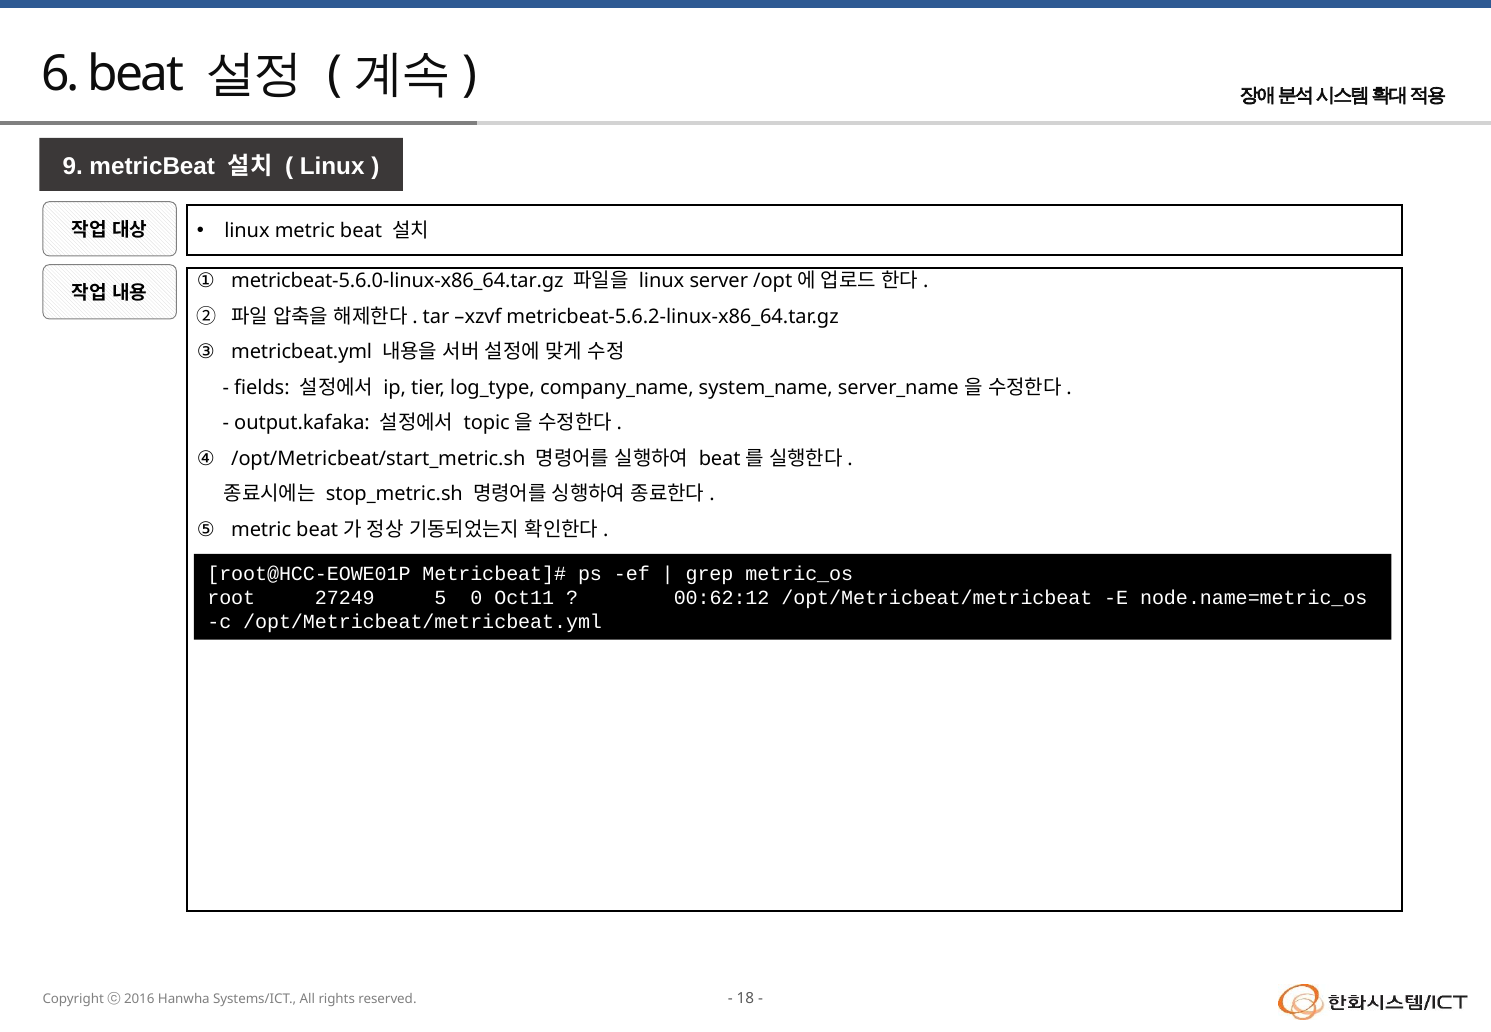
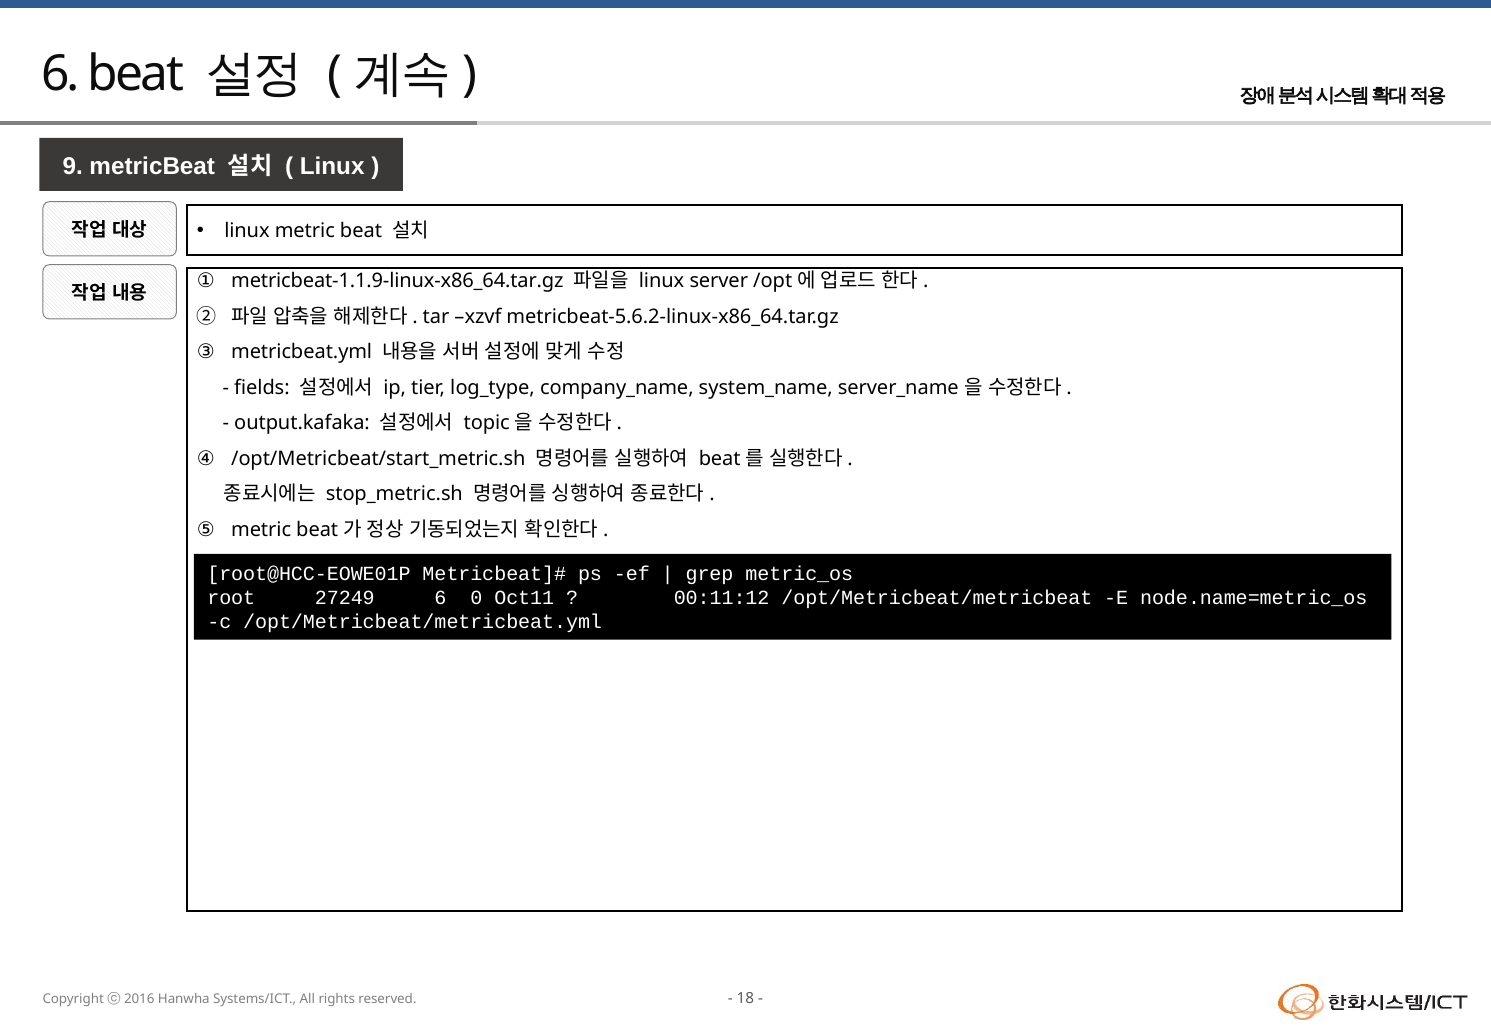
metricbeat-5.6.0-linux-x86_64.tar.gz: metricbeat-5.6.0-linux-x86_64.tar.gz -> metricbeat-1.1.9-linux-x86_64.tar.gz
27249 5: 5 -> 6
00:62:12: 00:62:12 -> 00:11:12
